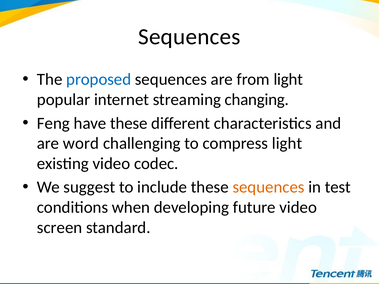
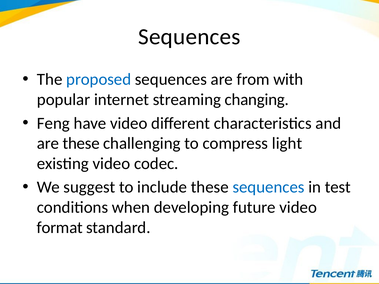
from light: light -> with
have these: these -> video
are word: word -> these
sequences at (269, 187) colour: orange -> blue
screen: screen -> format
